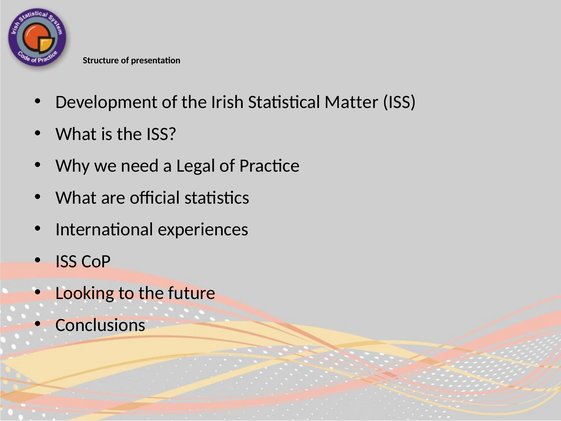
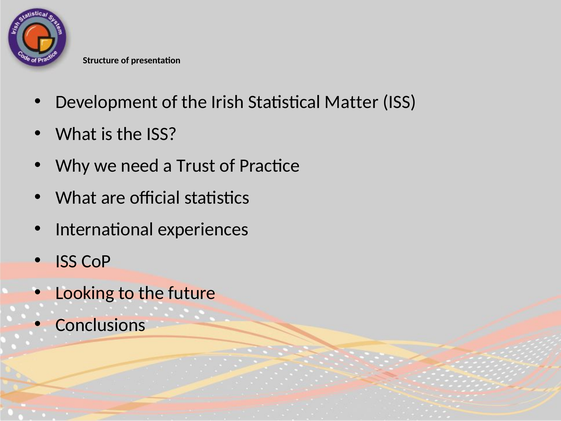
Legal: Legal -> Trust
